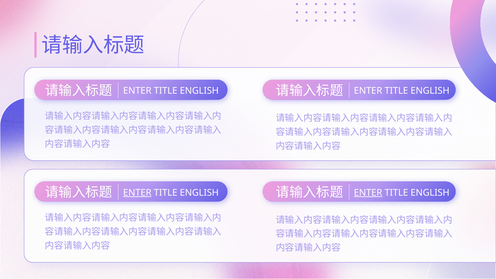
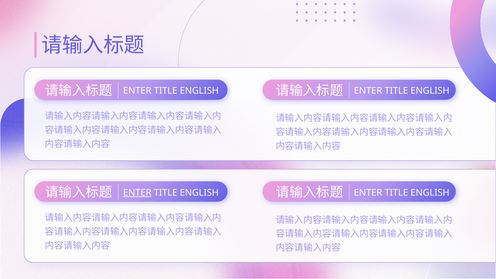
ENTER at (368, 193) underline: present -> none
